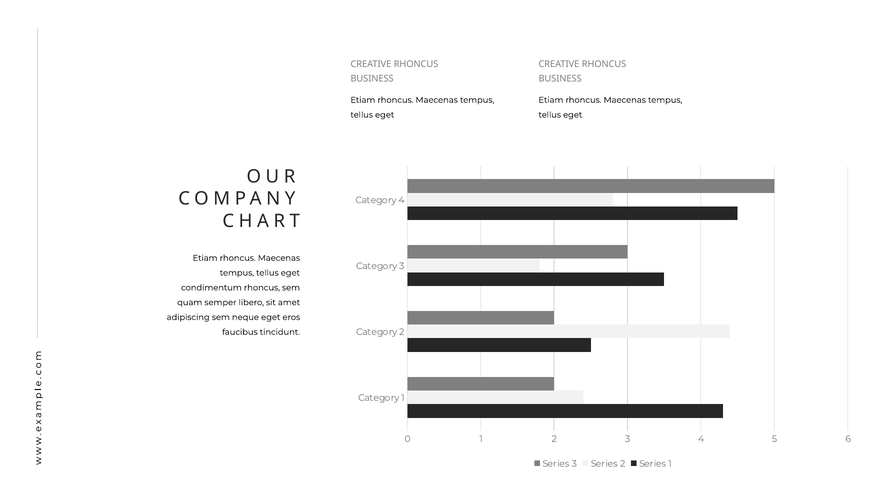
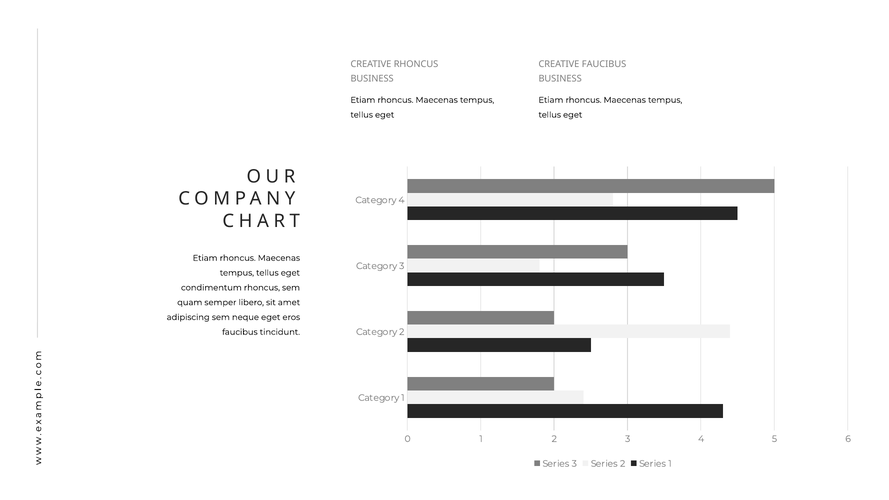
RHONCUS at (604, 64): RHONCUS -> FAUCIBUS
